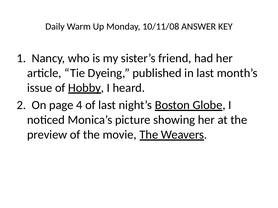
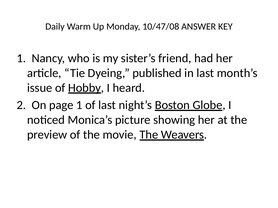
10/11/08: 10/11/08 -> 10/47/08
page 4: 4 -> 1
